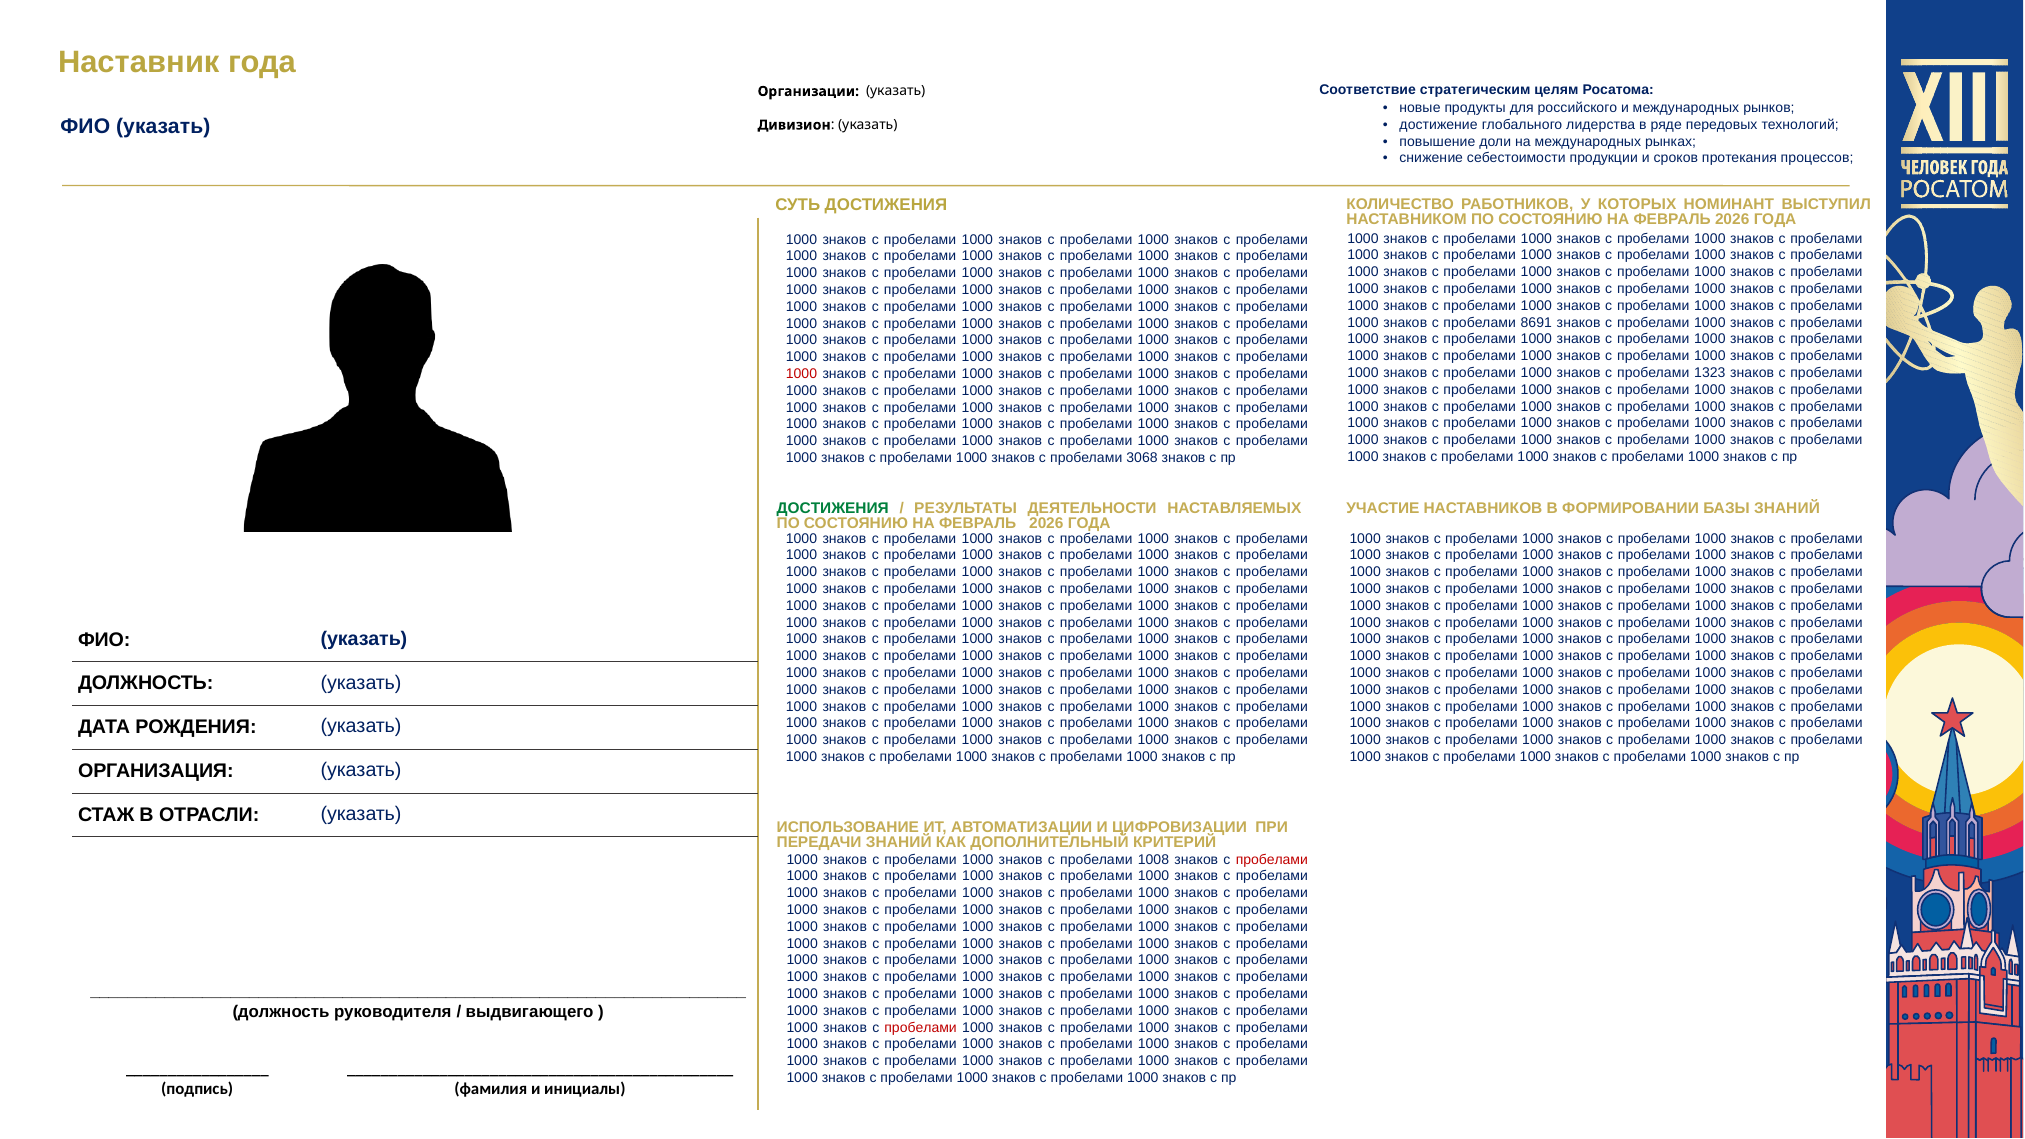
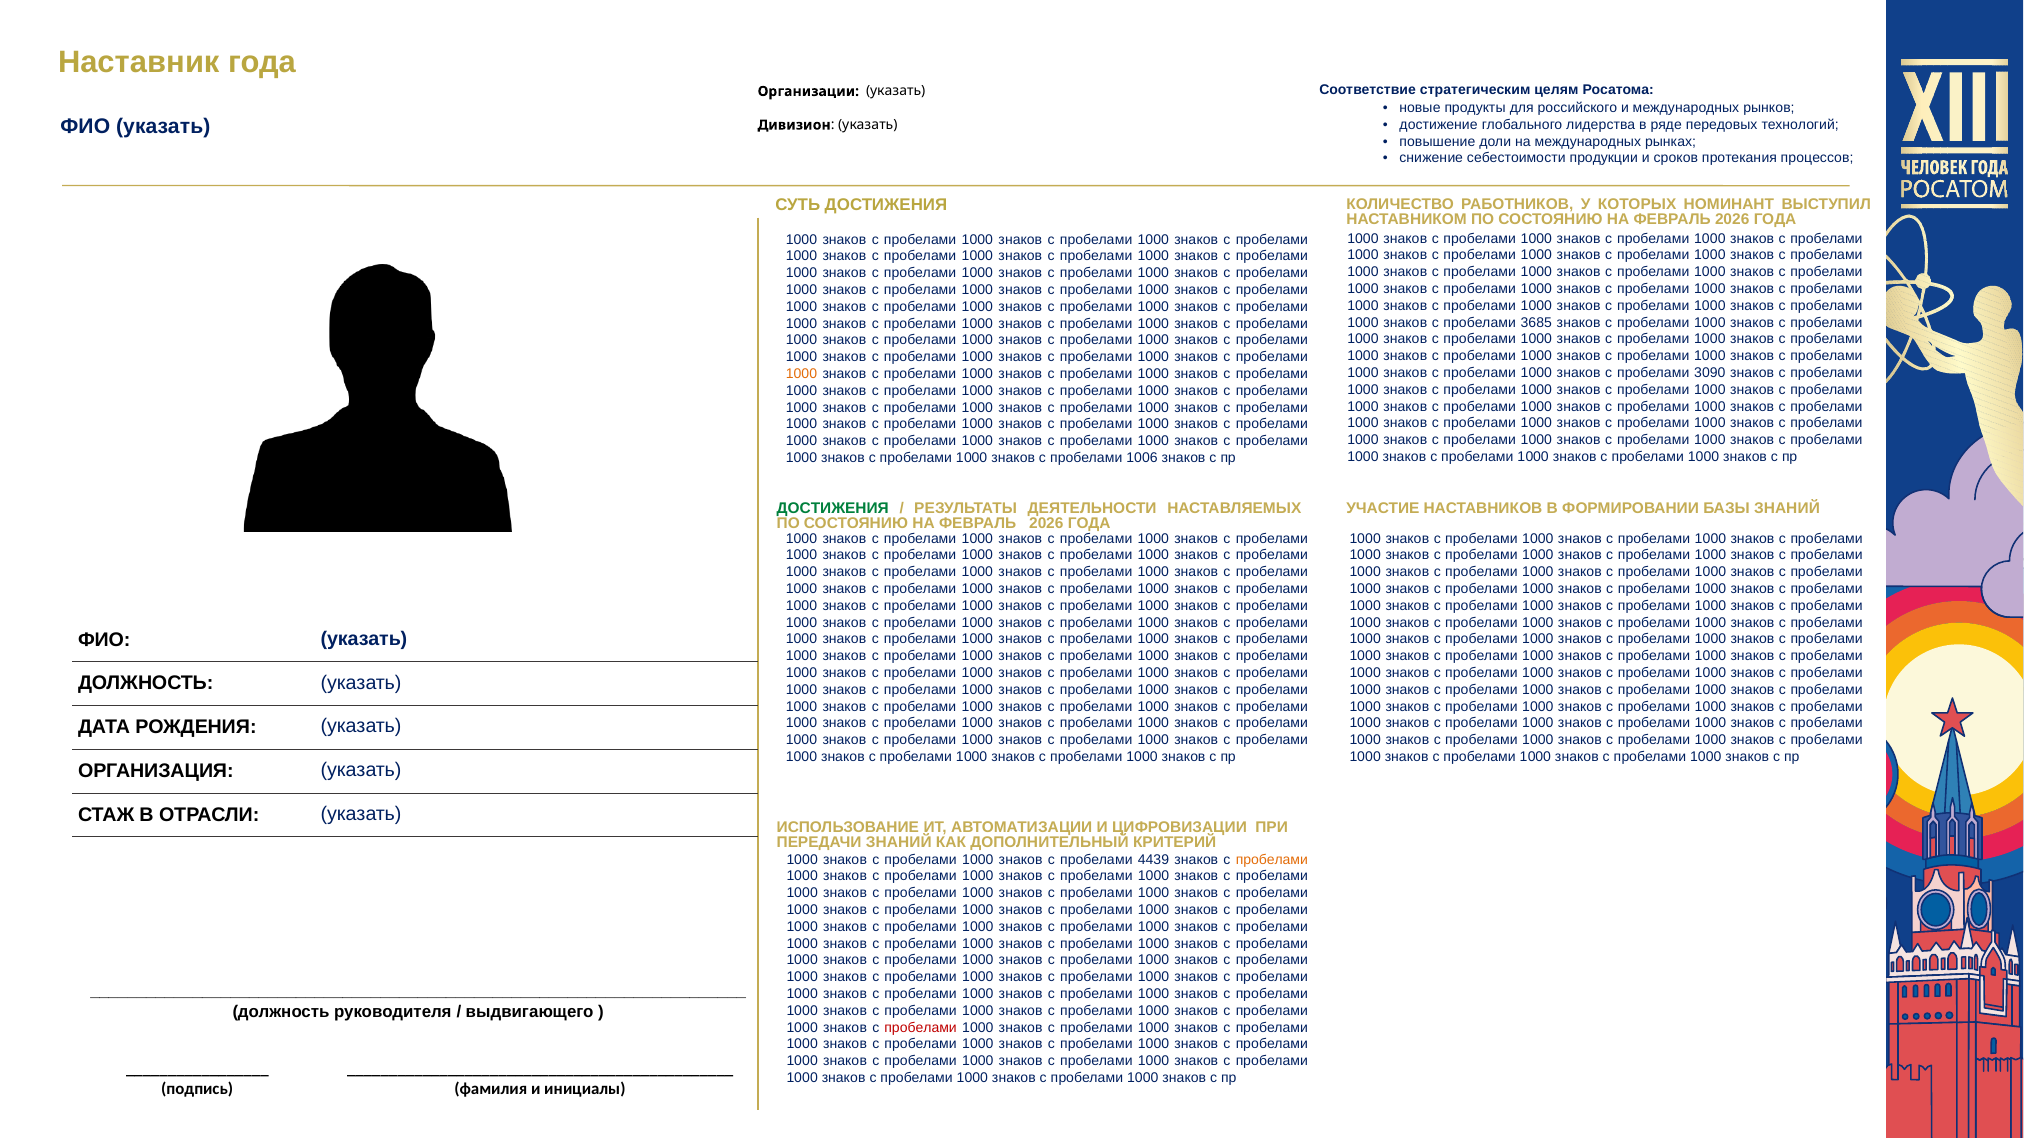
8691: 8691 -> 3685
1323: 1323 -> 3090
1000 at (801, 374) colour: red -> orange
3068: 3068 -> 1006
1008: 1008 -> 4439
пробелами at (1272, 860) colour: red -> orange
